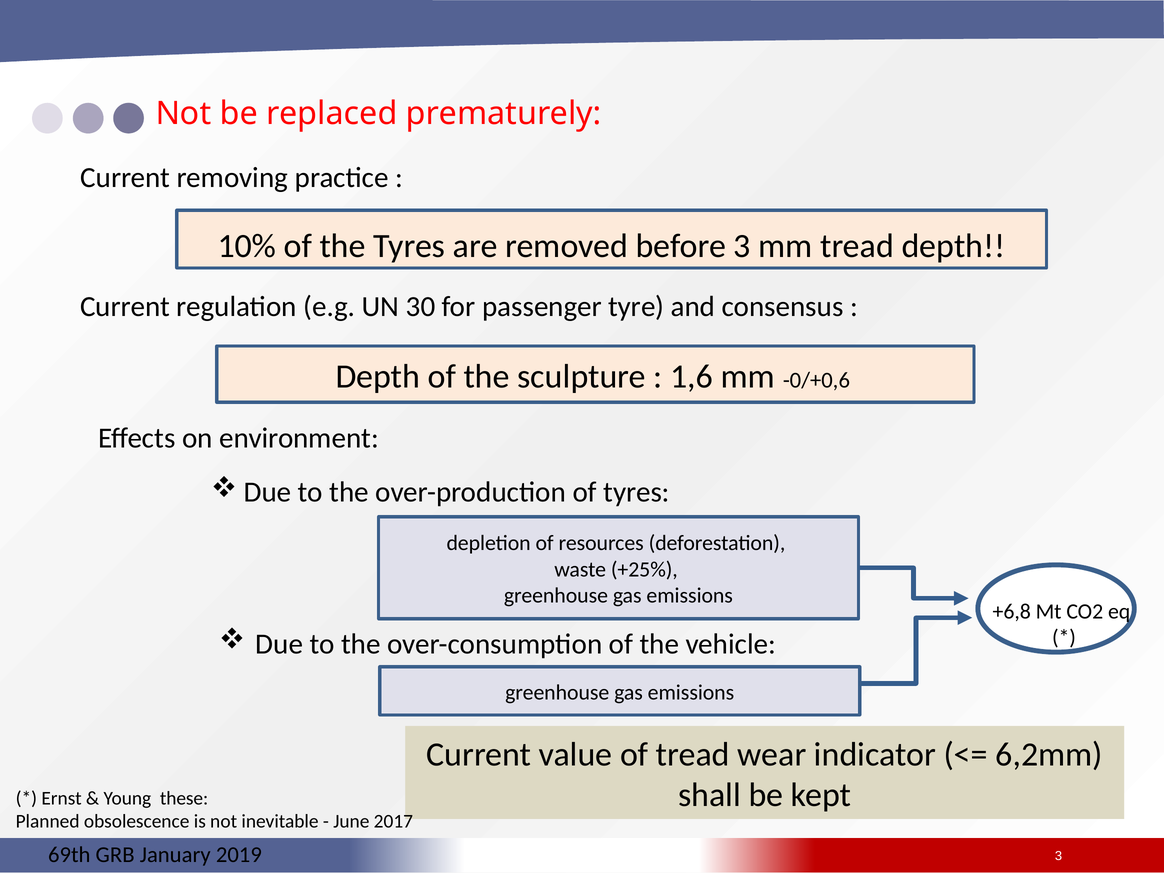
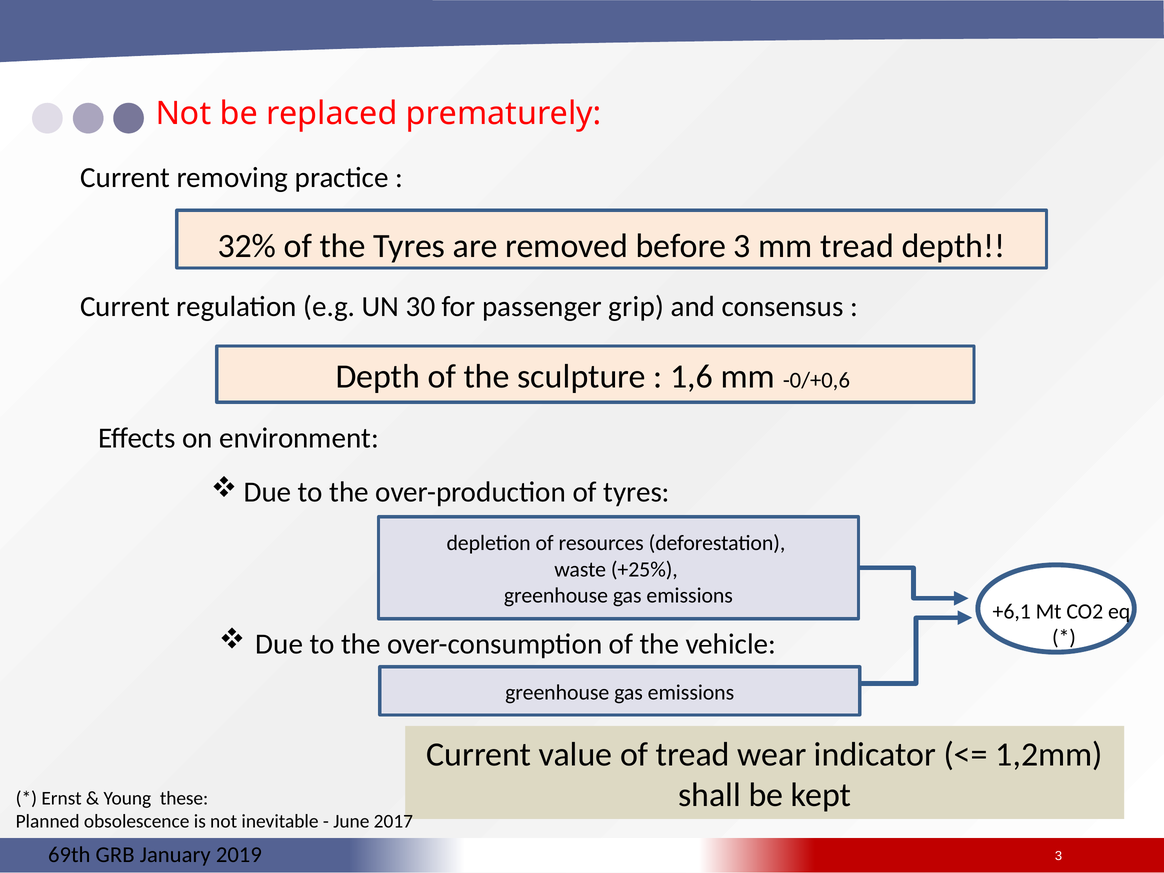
10%: 10% -> 32%
tyre: tyre -> grip
+6,8: +6,8 -> +6,1
6,2mm: 6,2mm -> 1,2mm
